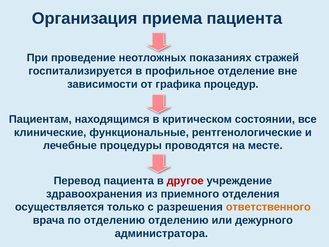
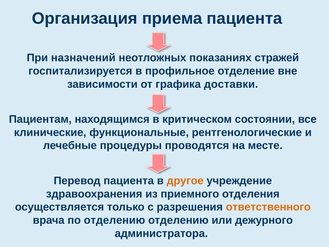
проведение: проведение -> назначений
процедур: процедур -> доставки
другое colour: red -> orange
